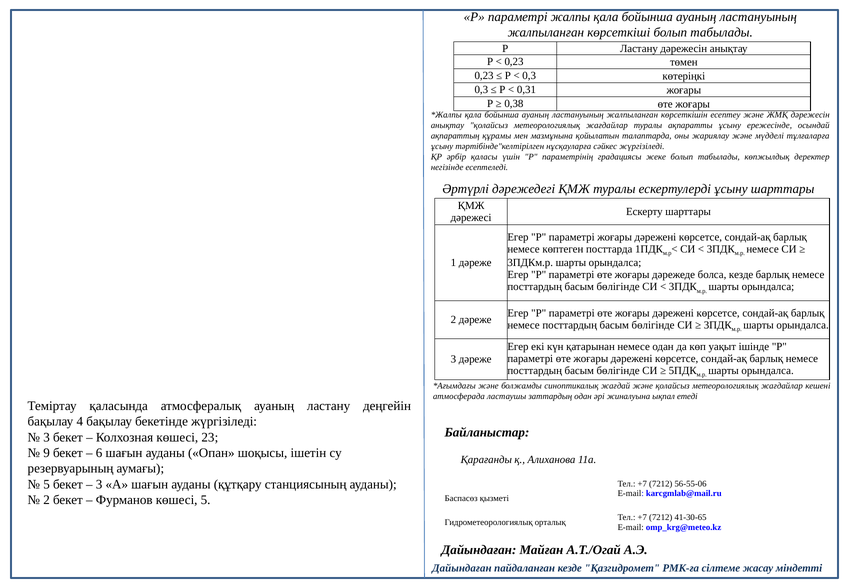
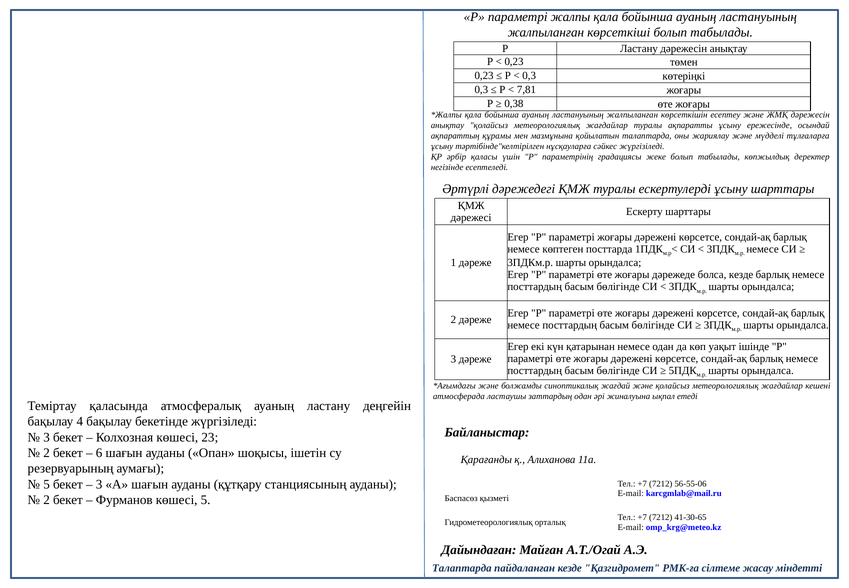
0,31: 0,31 -> 7,81
9 at (47, 453): 9 -> 2
Дайындаған at (462, 568): Дайындаған -> Талаптарда
